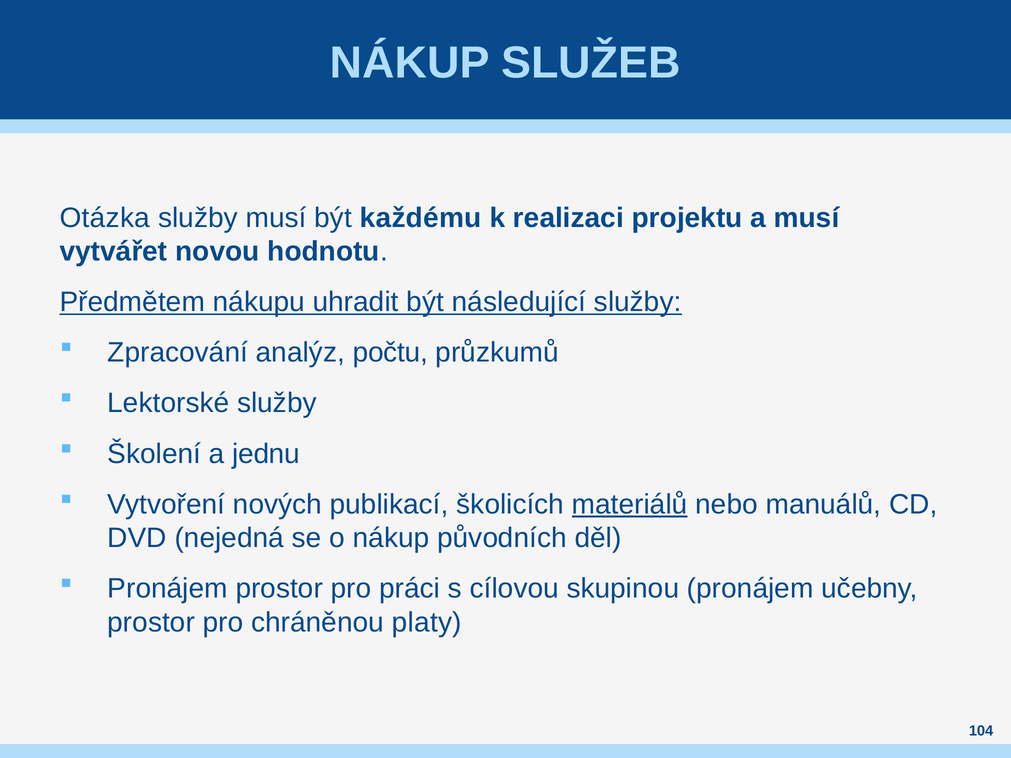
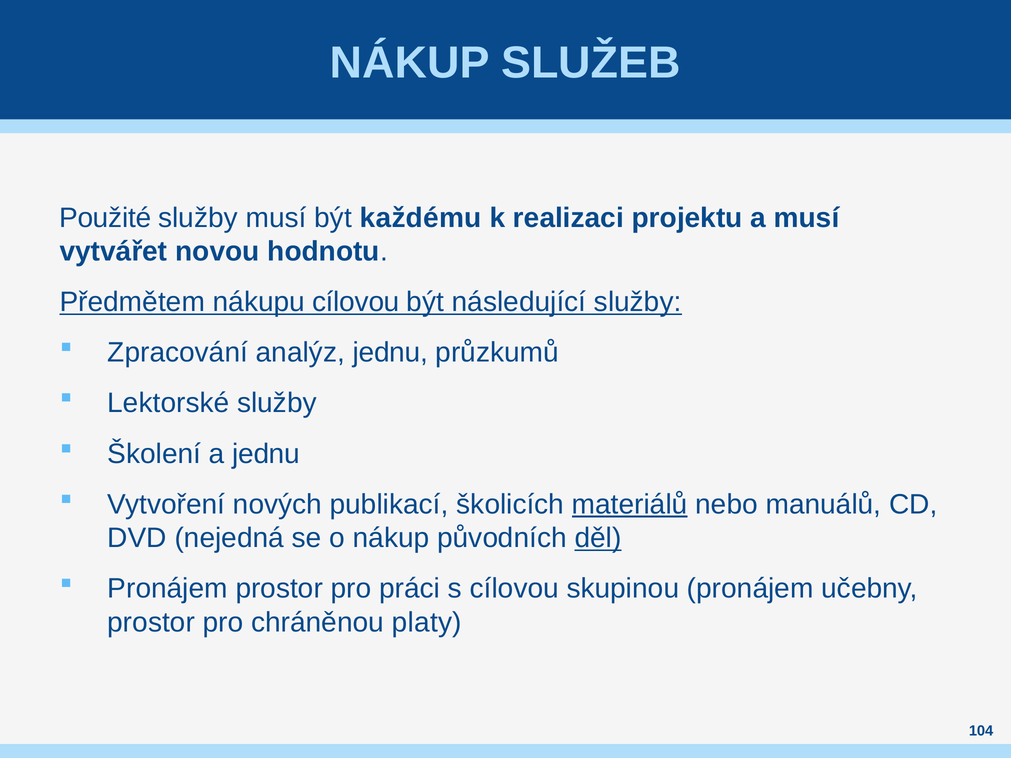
Otázka: Otázka -> Použité
nákupu uhradit: uhradit -> cílovou
analýz počtu: počtu -> jednu
děl underline: none -> present
